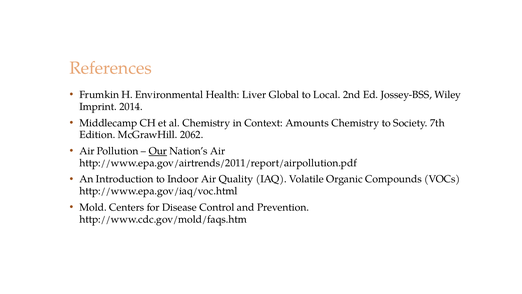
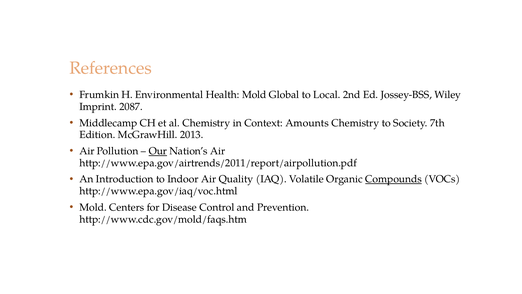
Health Liver: Liver -> Mold
2014: 2014 -> 2087
2062: 2062 -> 2013
Compounds underline: none -> present
